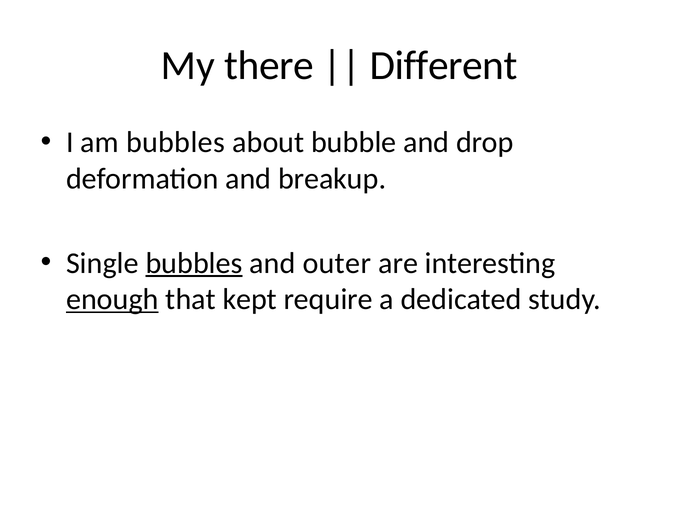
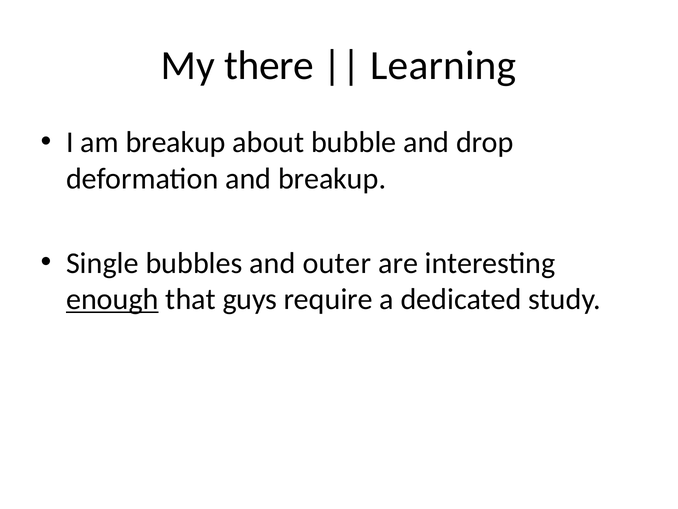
Different: Different -> Learning
am bubbles: bubbles -> breakup
bubbles at (194, 263) underline: present -> none
kept: kept -> guys
